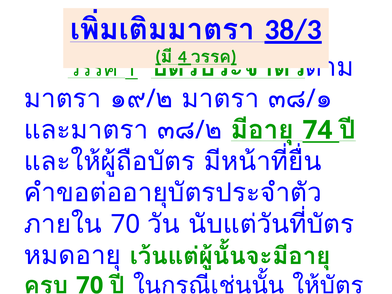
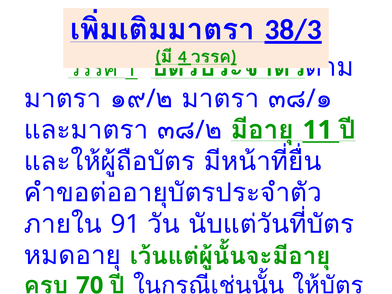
74: 74 -> 11
70 at (125, 224): 70 -> 91
